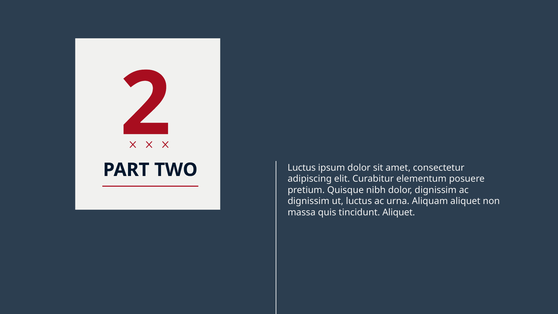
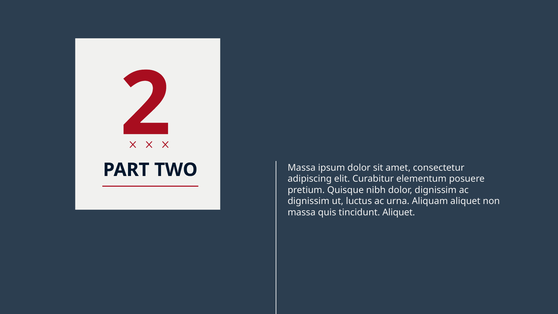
TWO Luctus: Luctus -> Massa
